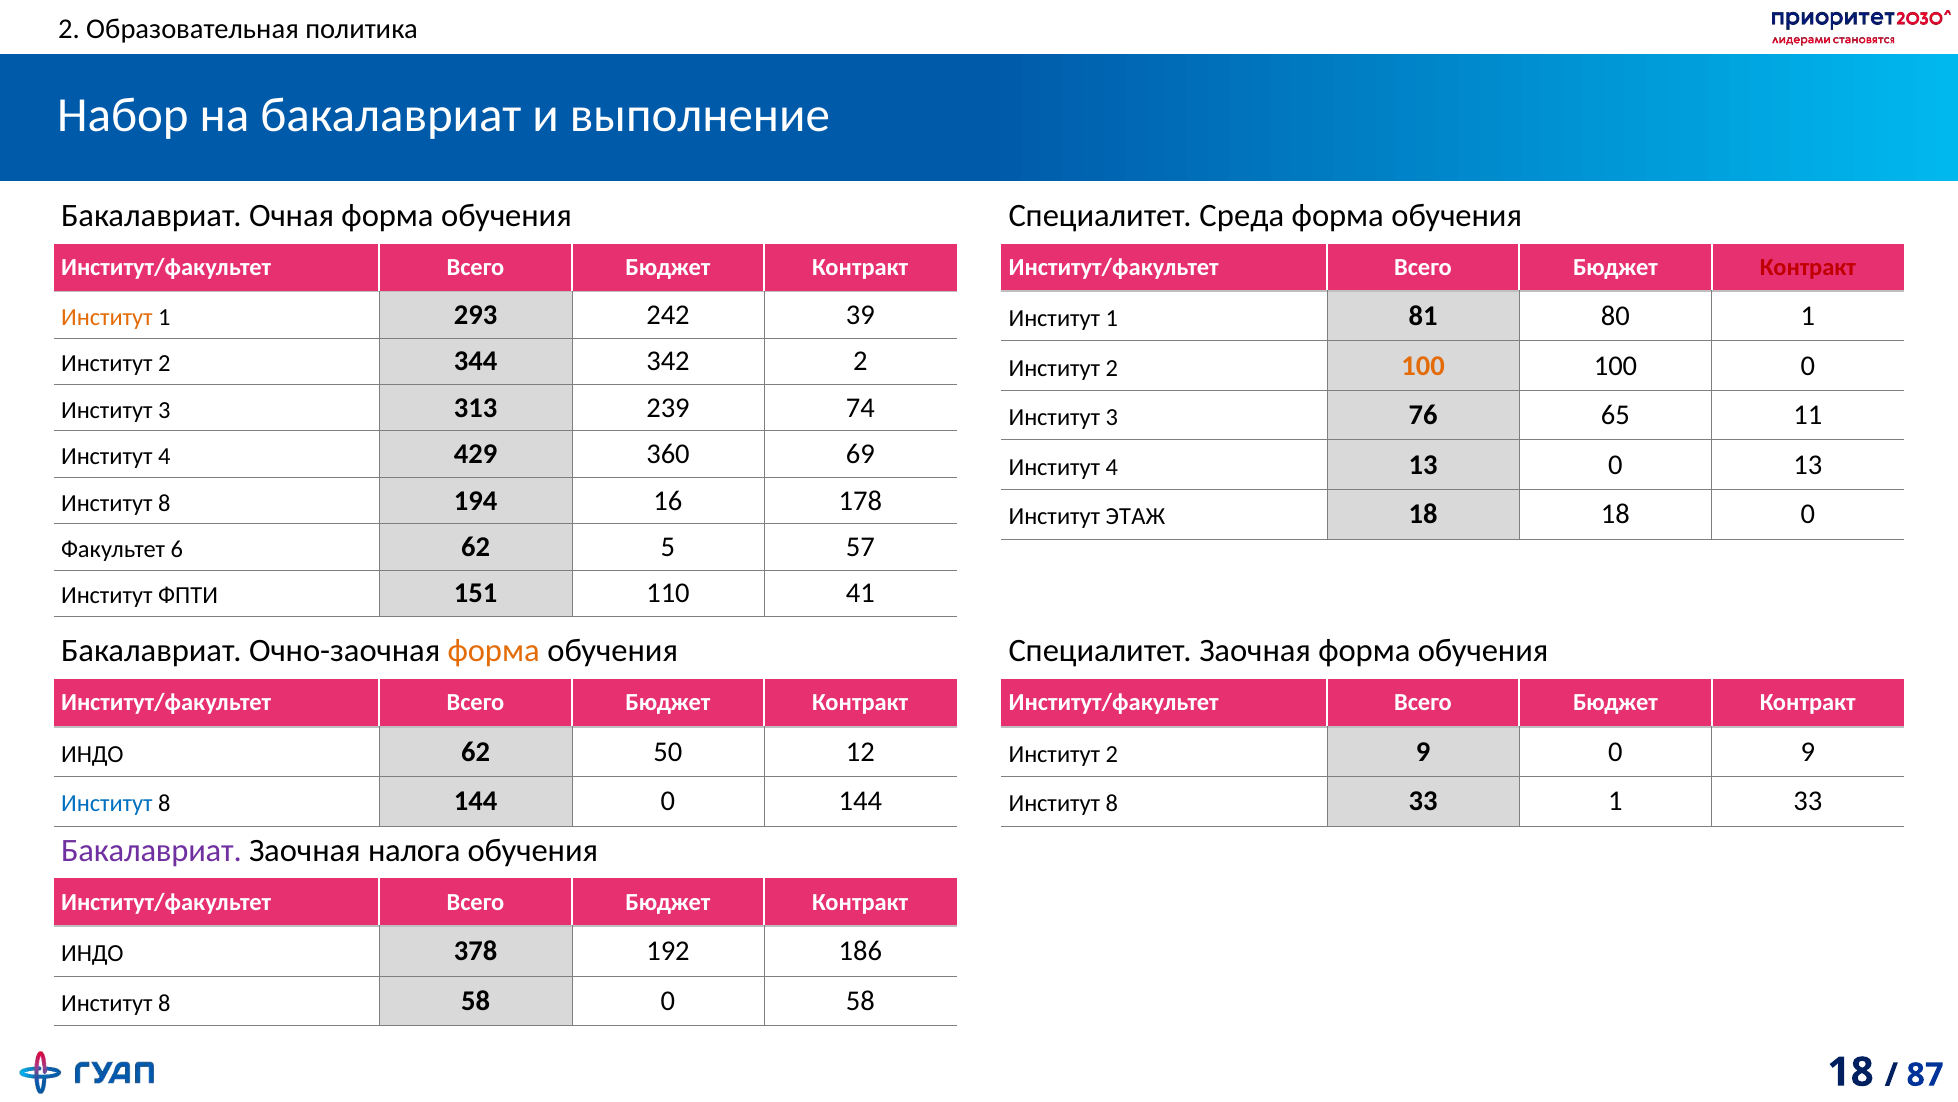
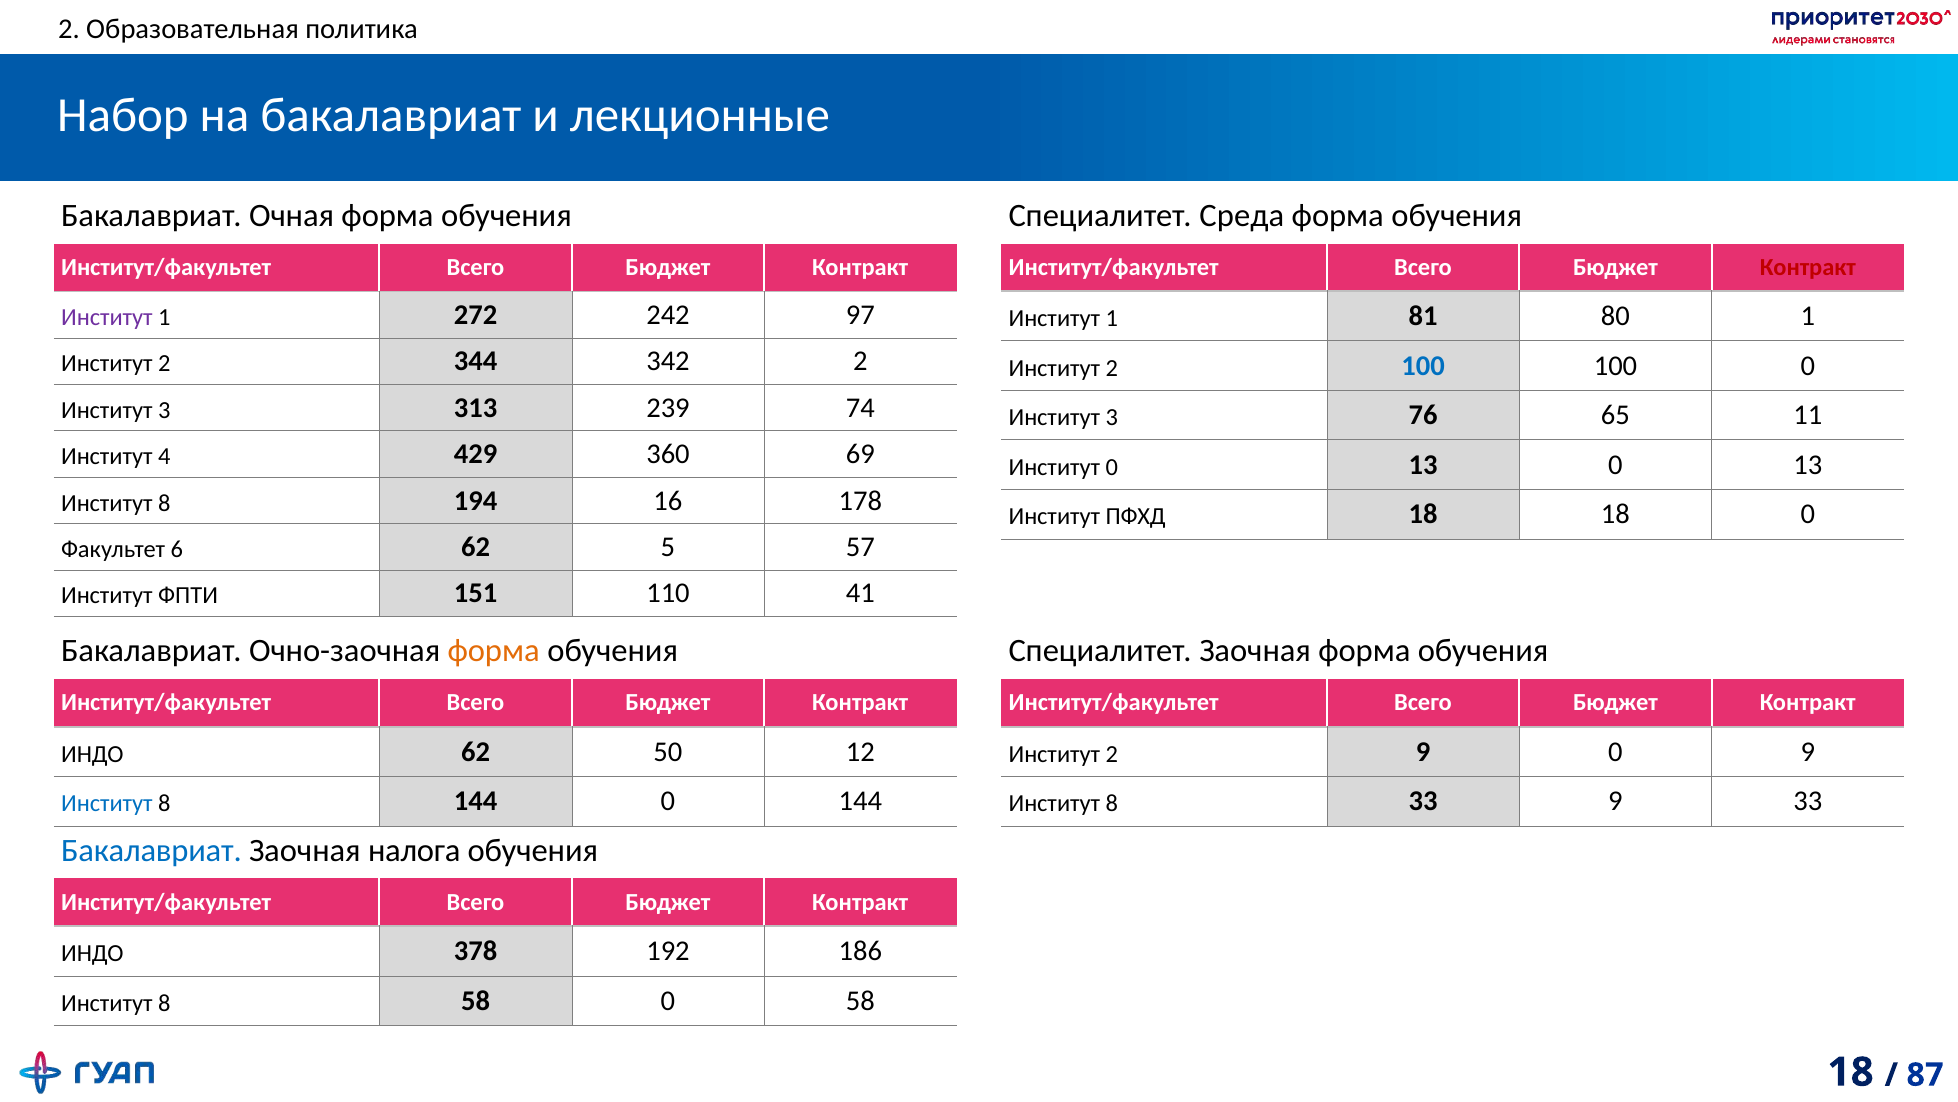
выполнение: выполнение -> лекционные
Институт at (107, 317) colour: orange -> purple
293: 293 -> 272
39: 39 -> 97
100 at (1423, 366) colour: orange -> blue
4 at (1112, 467): 4 -> 0
ЭТАЖ: ЭТАЖ -> ПФХД
33 1: 1 -> 9
Бакалавриат at (151, 850) colour: purple -> blue
